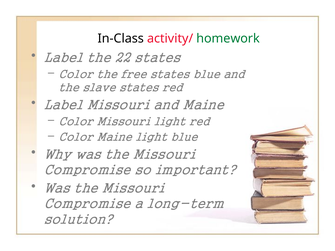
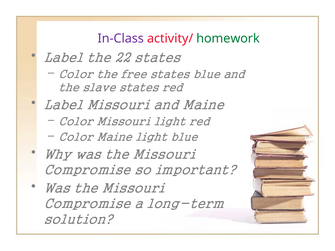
In-Class colour: black -> purple
